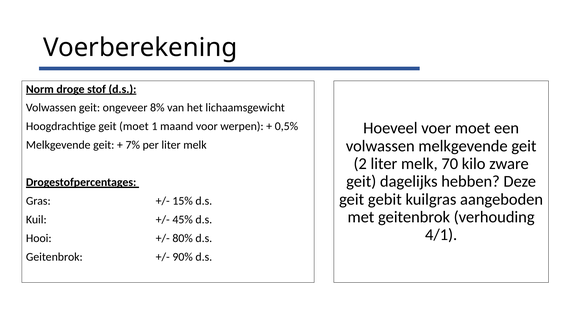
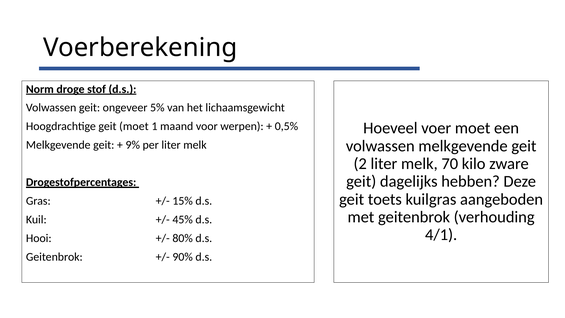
8%: 8% -> 5%
7%: 7% -> 9%
gebit: gebit -> toets
